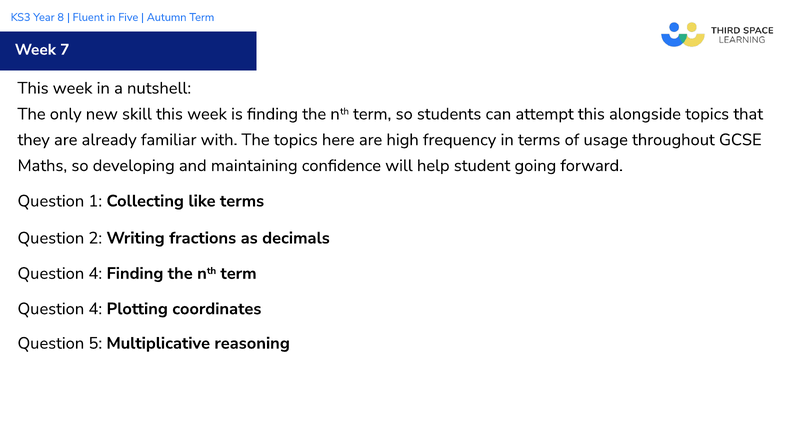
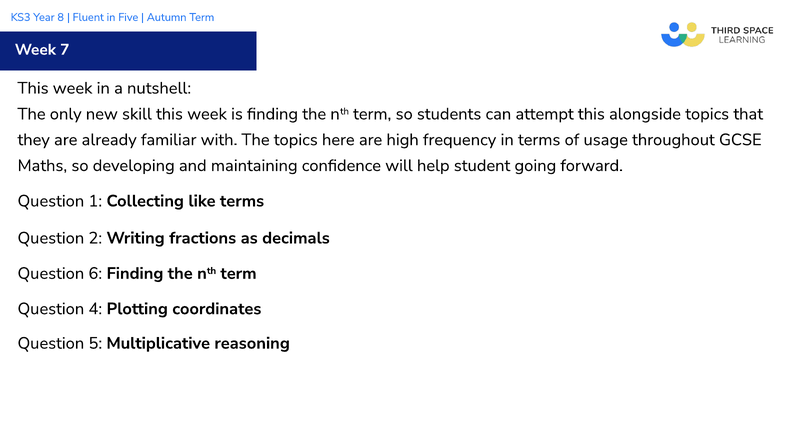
4 at (95, 273): 4 -> 6
